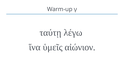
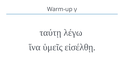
αἰώνιον: αἰώνιον -> εἰσέλθῃ
